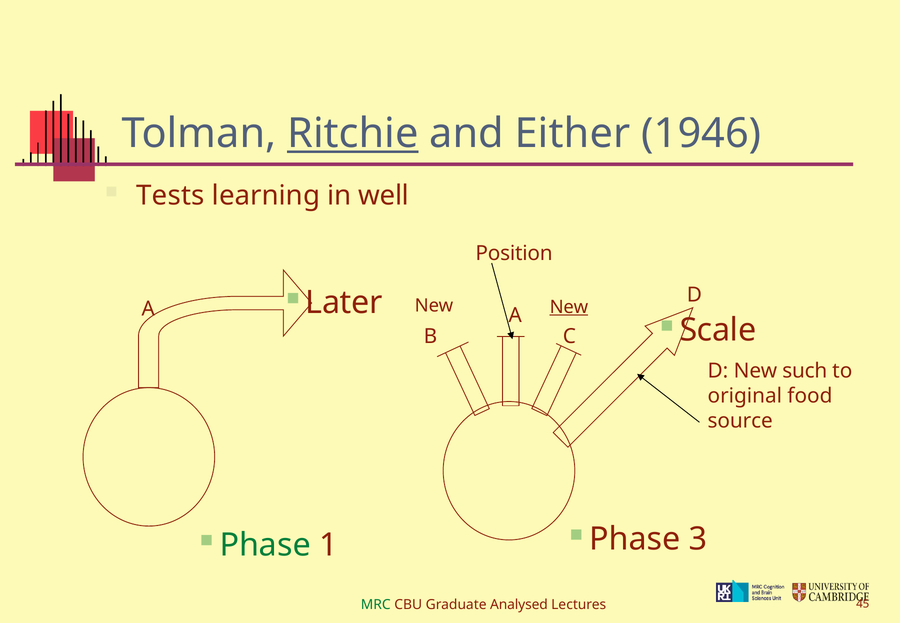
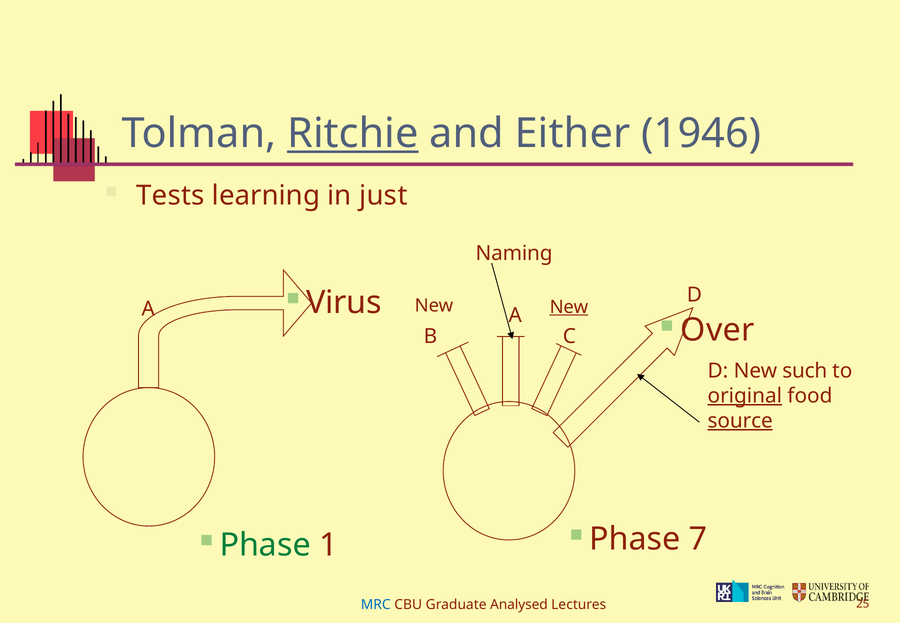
well: well -> just
Position: Position -> Naming
Later: Later -> Virus
Scale: Scale -> Over
original underline: none -> present
source underline: none -> present
3: 3 -> 7
MRC colour: green -> blue
45: 45 -> 25
